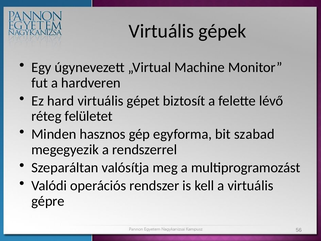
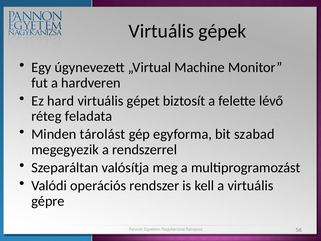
felületet: felületet -> feladata
hasznos: hasznos -> tárolást
